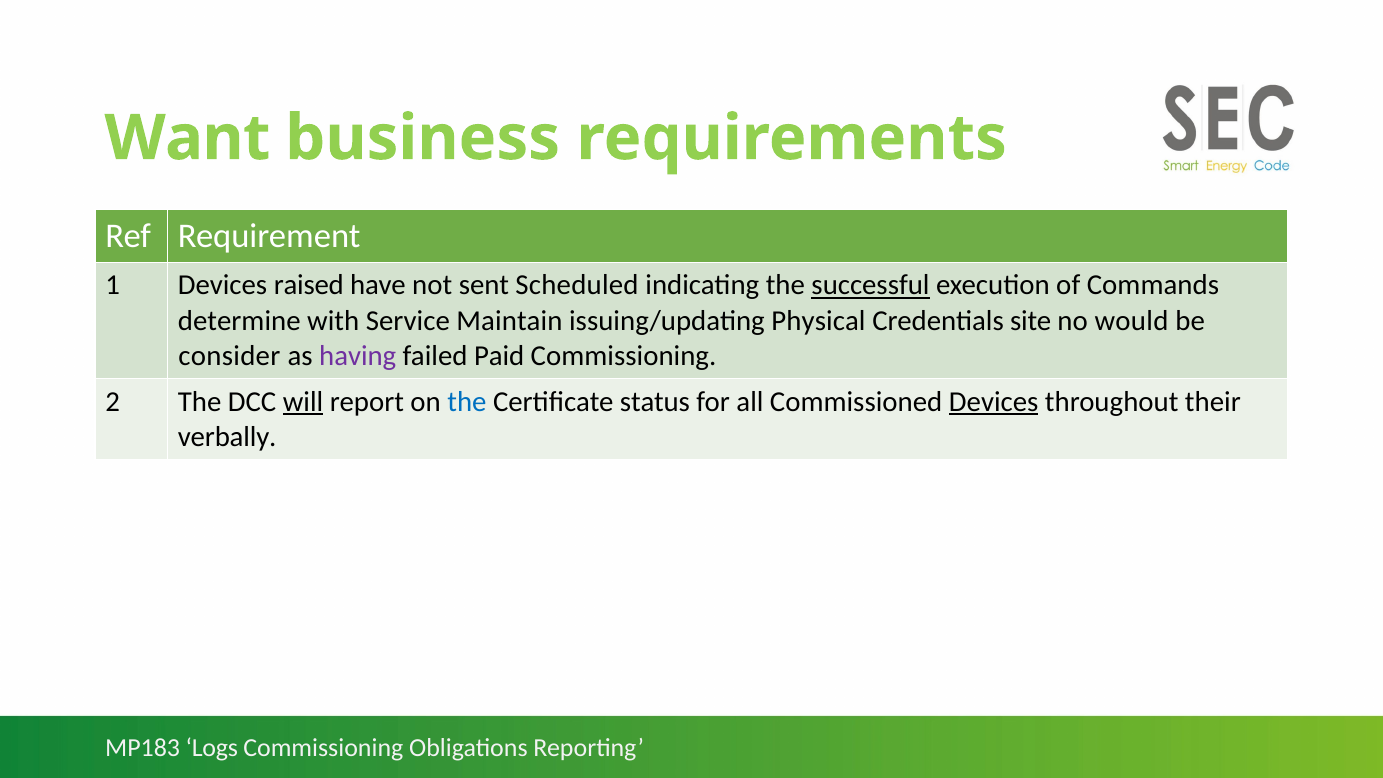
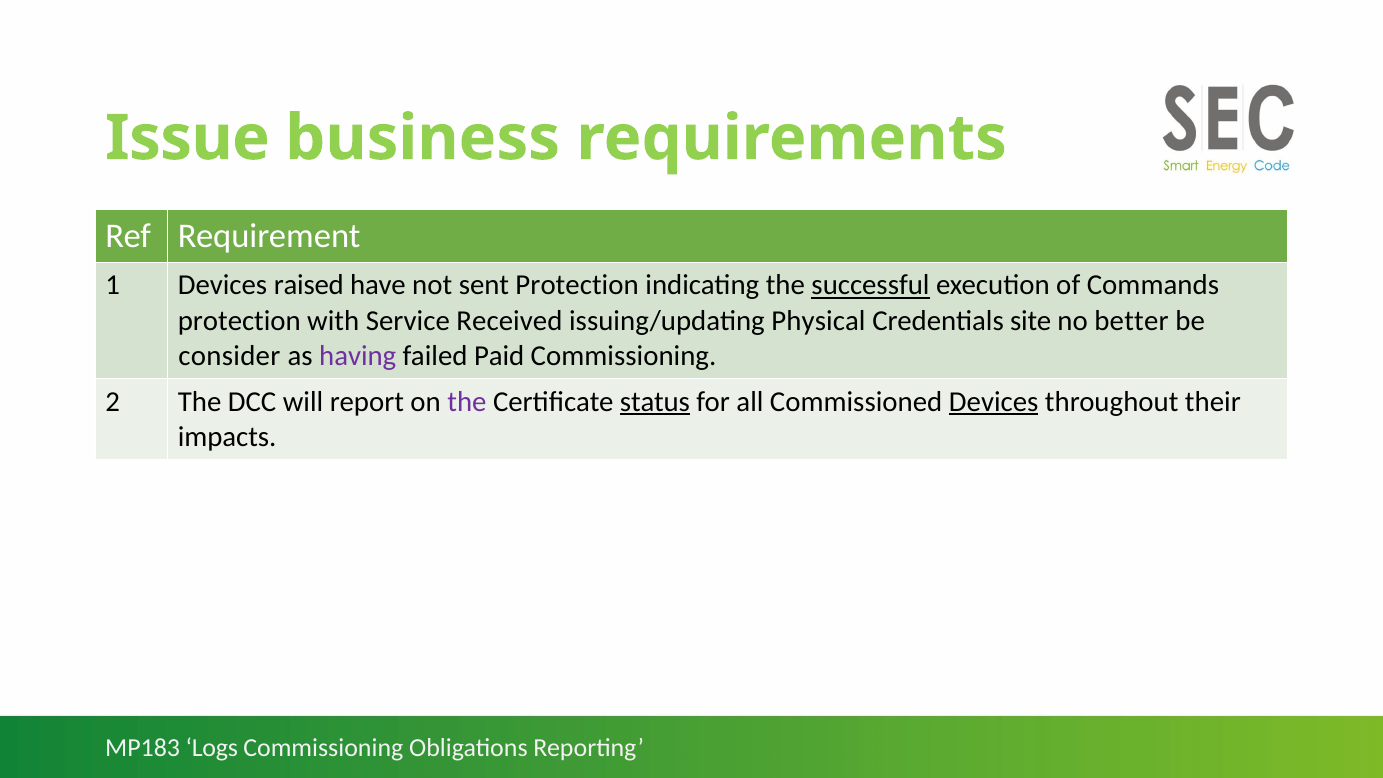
Want: Want -> Issue
sent Scheduled: Scheduled -> Protection
determine at (239, 321): determine -> protection
Maintain: Maintain -> Received
would: would -> better
will underline: present -> none
the at (467, 402) colour: blue -> purple
status underline: none -> present
verbally: verbally -> impacts
